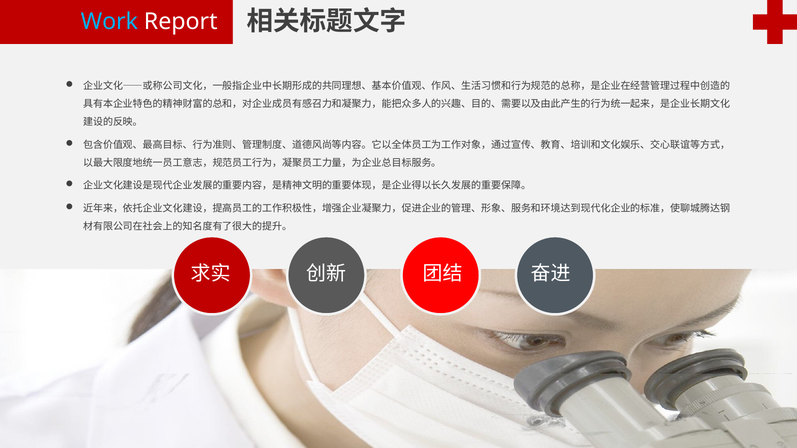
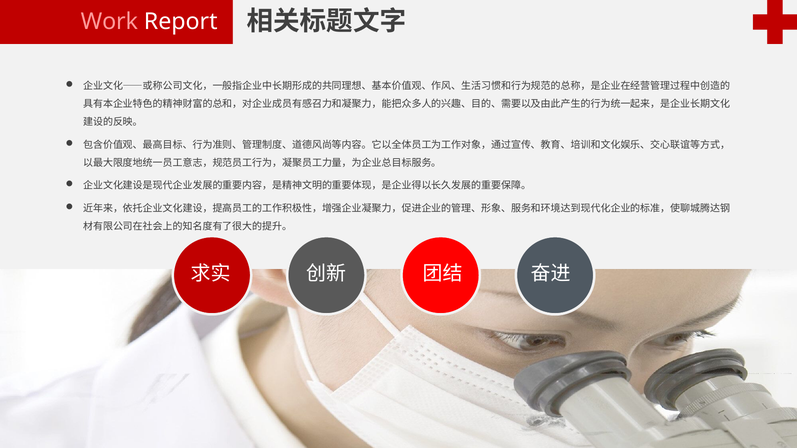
Work colour: light blue -> pink
